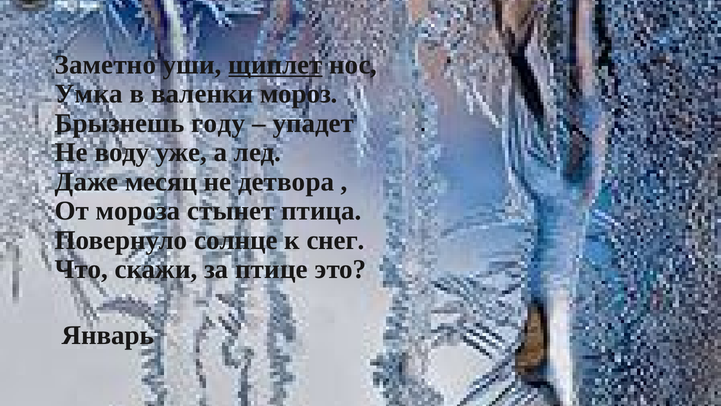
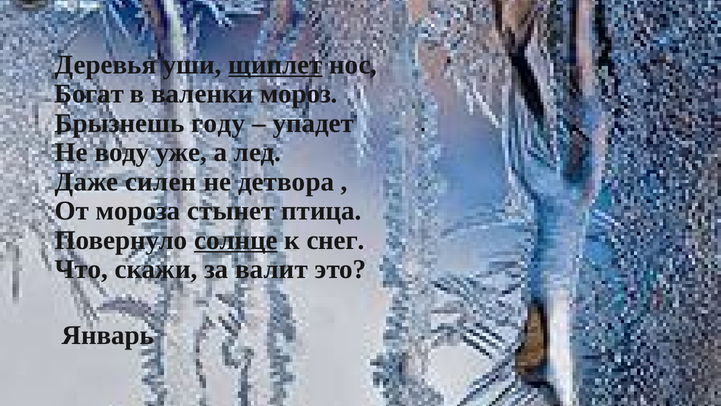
Заметно: Заметно -> Деревья
Умка: Умка -> Богат
месяц: месяц -> силен
солнце underline: none -> present
птице: птице -> валит
